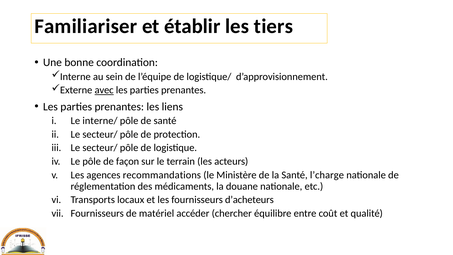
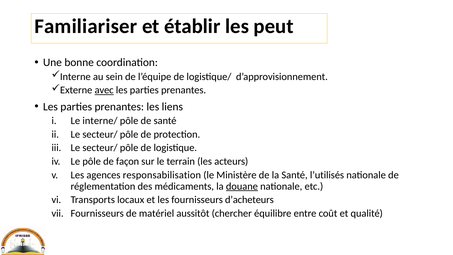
tiers: tiers -> peut
recommandations: recommandations -> responsabilisation
l’charge: l’charge -> l’utilisés
douane underline: none -> present
accéder: accéder -> aussitôt
